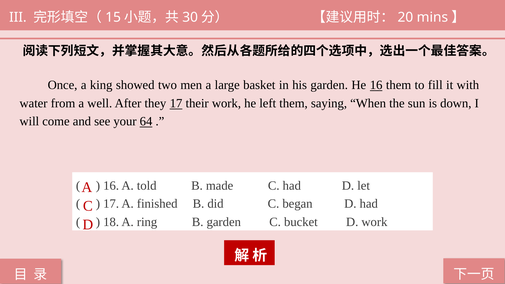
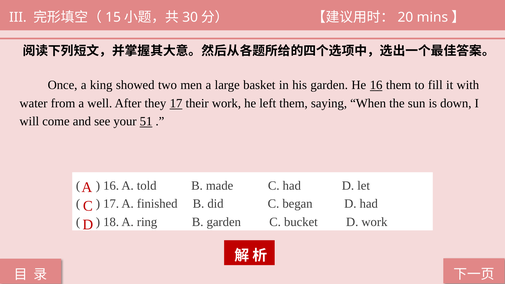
64: 64 -> 51
